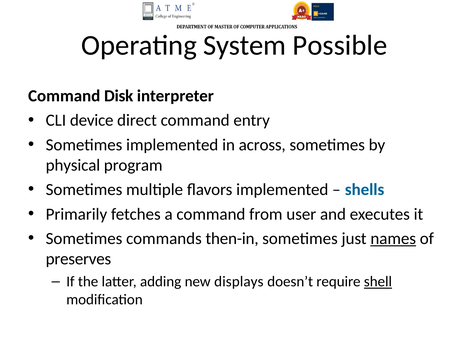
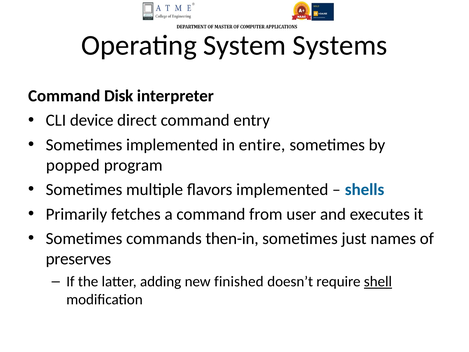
Possible: Possible -> Systems
across: across -> entire
physical: physical -> popped
names underline: present -> none
displays: displays -> finished
